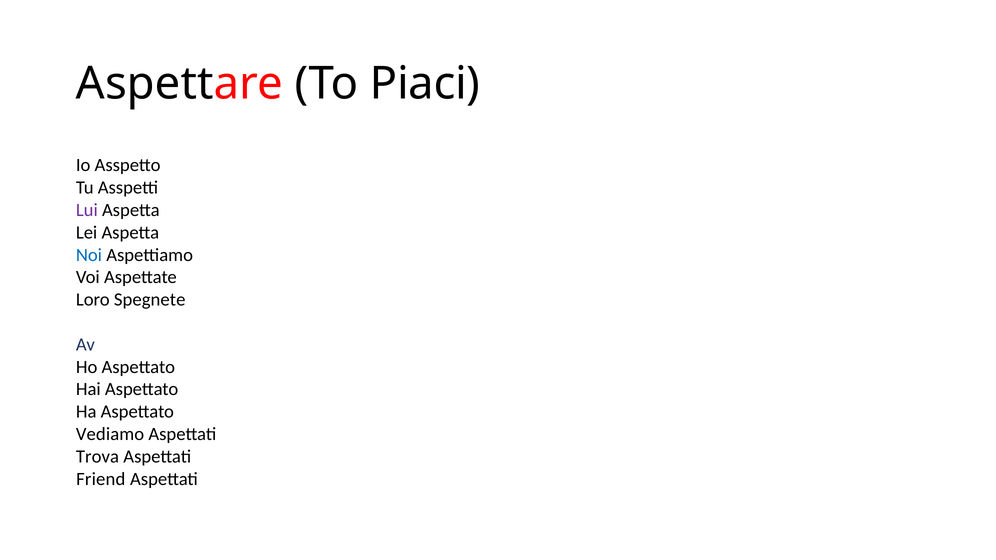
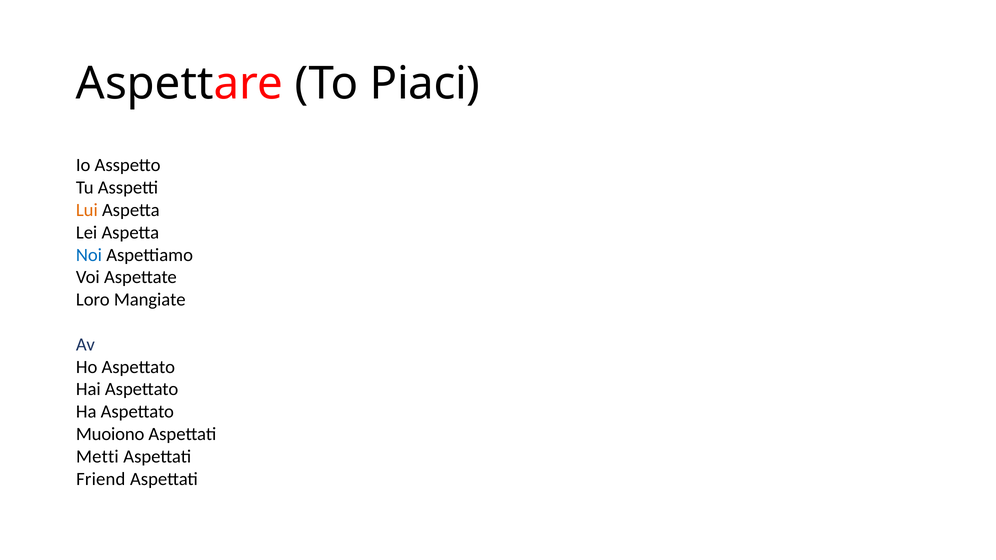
Lui colour: purple -> orange
Spegnete: Spegnete -> Mangiate
Vediamo: Vediamo -> Muoiono
Trova: Trova -> Metti
